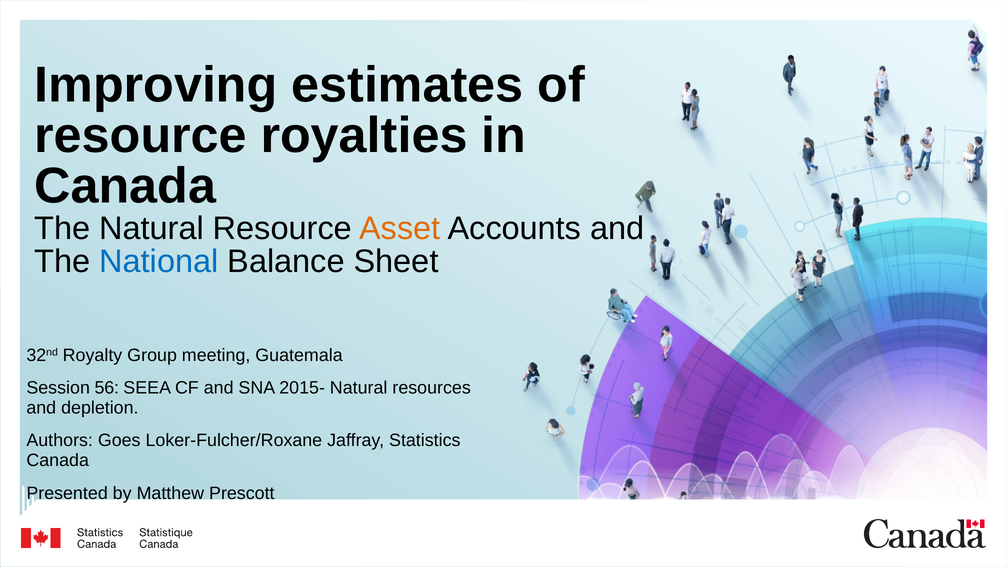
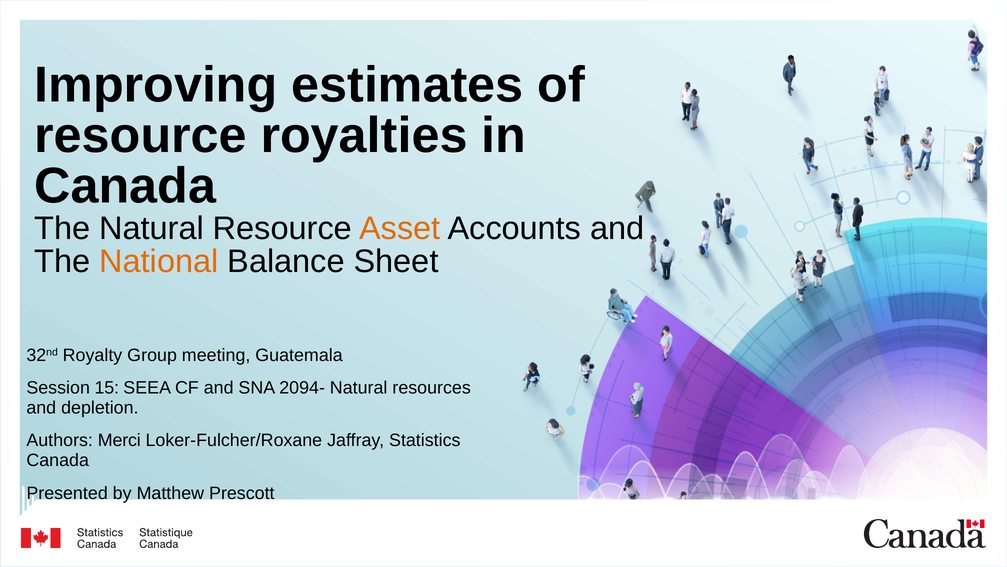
National colour: blue -> orange
56: 56 -> 15
2015-: 2015- -> 2094-
Goes: Goes -> Merci
